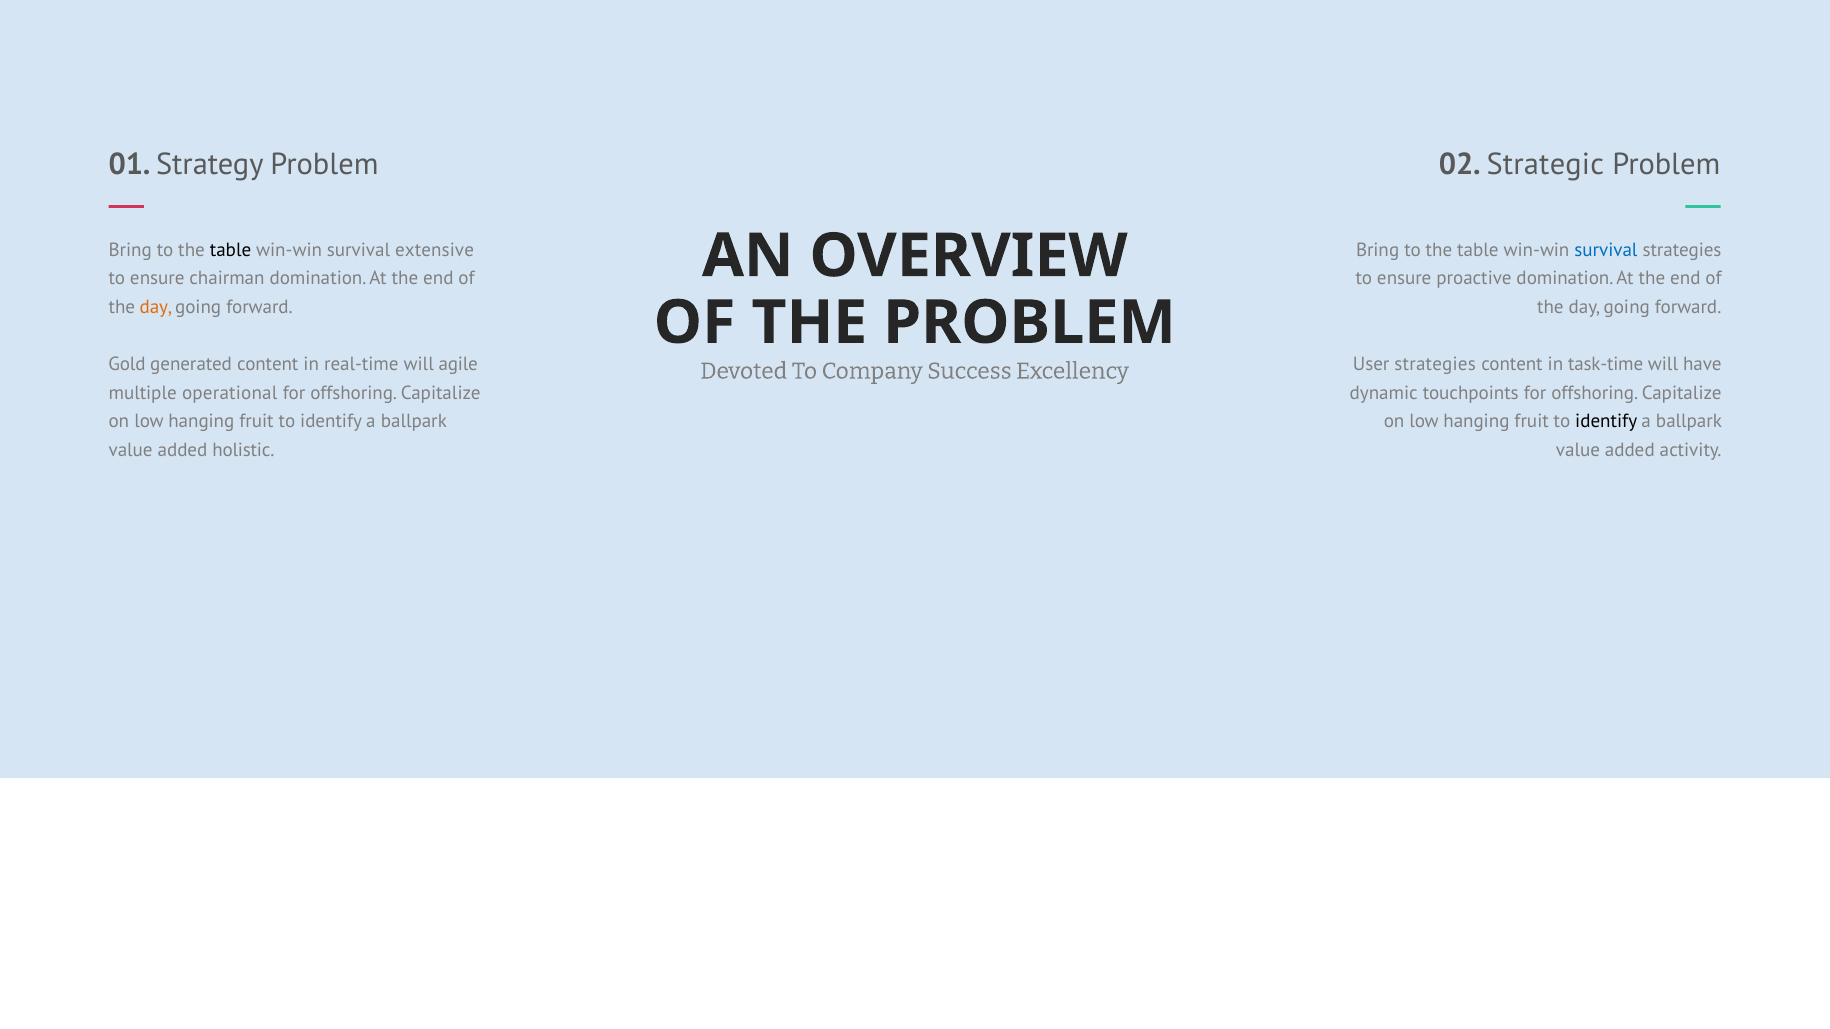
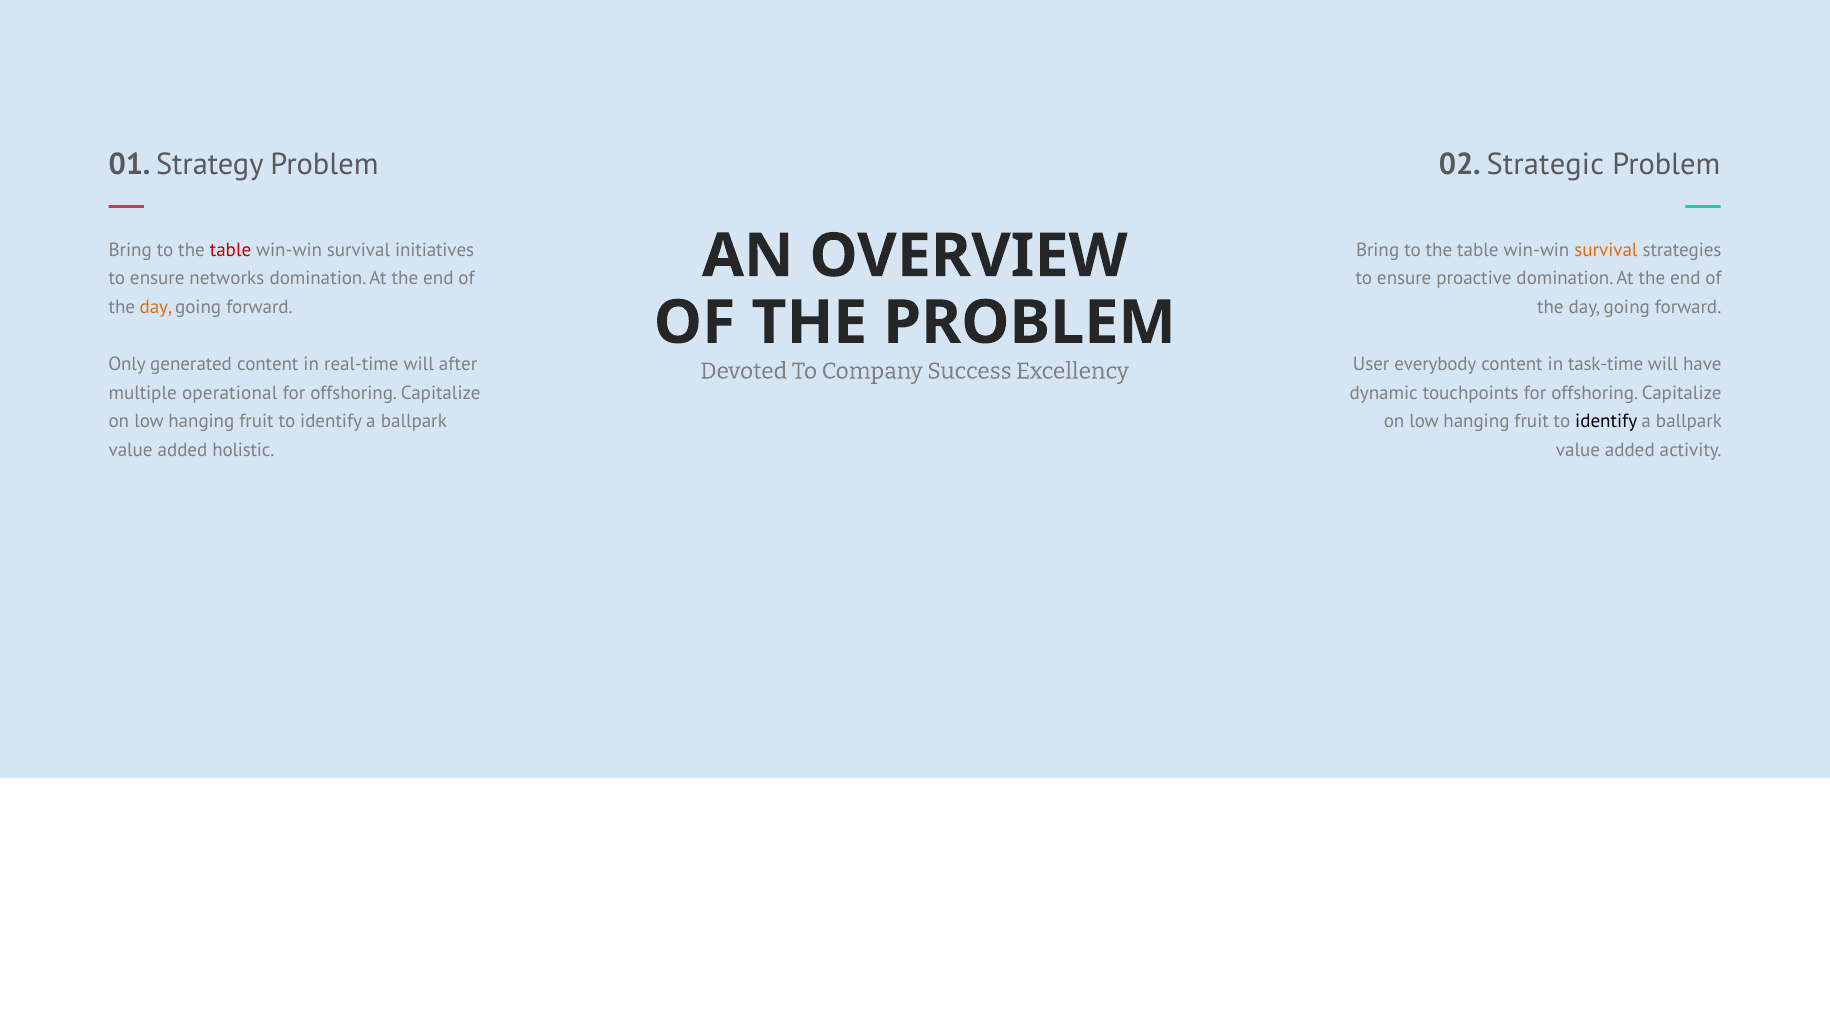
table at (231, 250) colour: black -> red
extensive: extensive -> initiatives
survival at (1606, 250) colour: blue -> orange
chairman: chairman -> networks
Gold: Gold -> Only
agile: agile -> after
User strategies: strategies -> everybody
